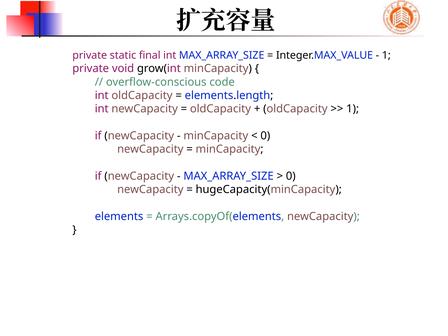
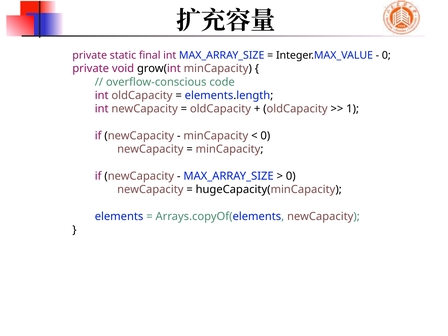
1 at (386, 55): 1 -> 0
